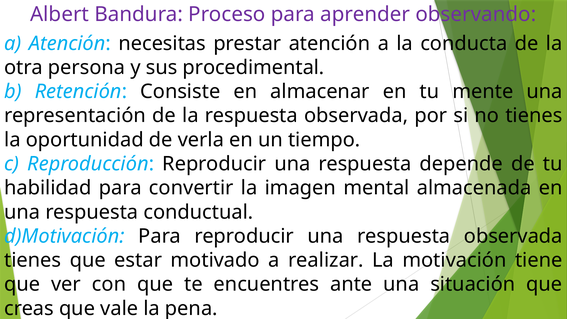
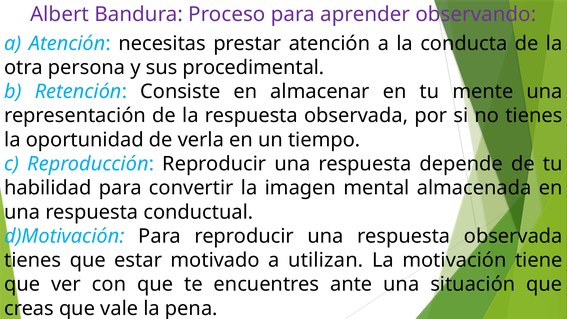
realizar: realizar -> utilizan
